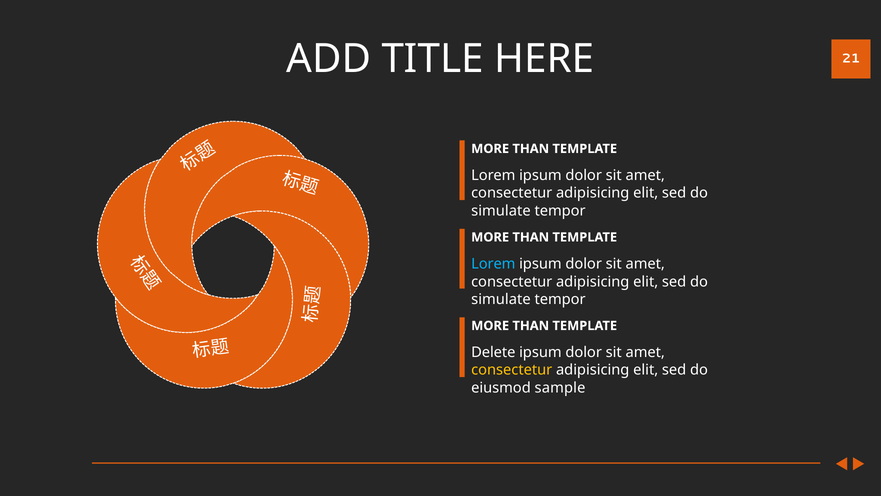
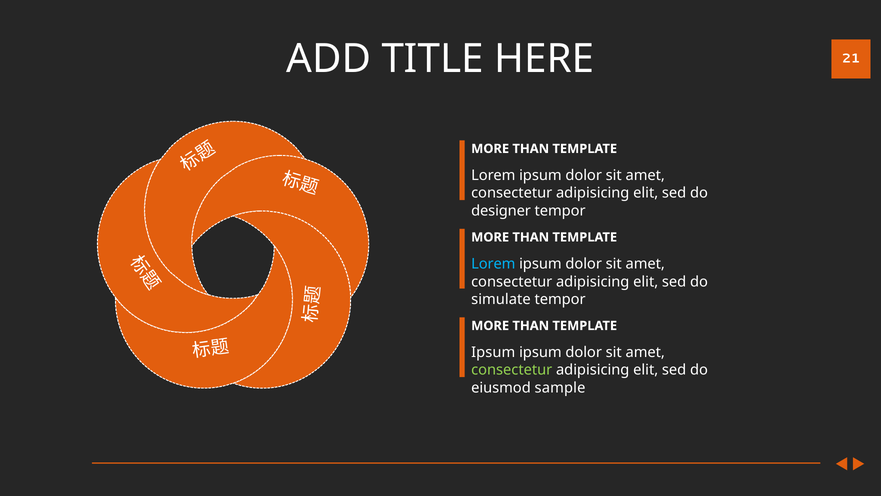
simulate at (501, 211): simulate -> designer
Delete at (493, 352): Delete -> Ipsum
consectetur at (512, 370) colour: yellow -> light green
